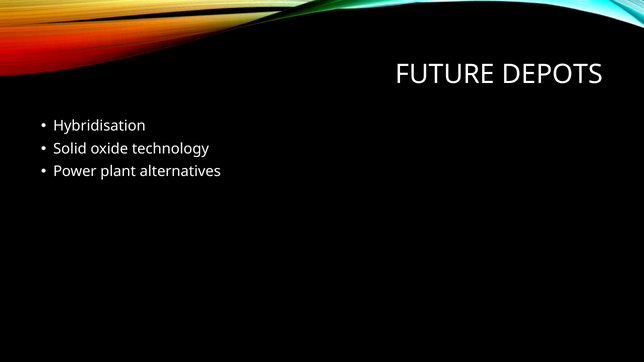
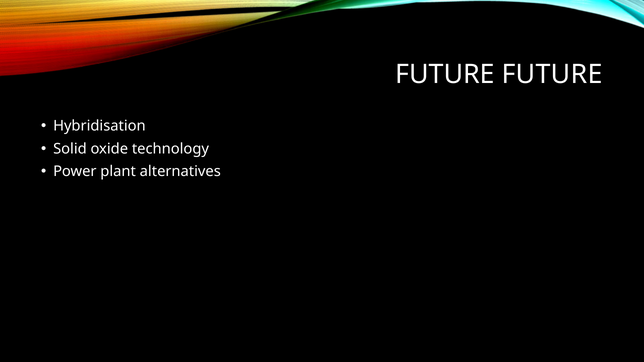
FUTURE DEPOTS: DEPOTS -> FUTURE
